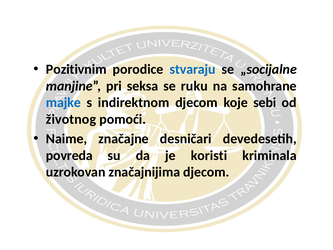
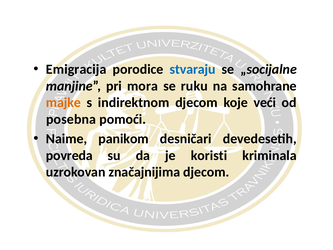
Pozitivnim: Pozitivnim -> Emigracija
seksa: seksa -> mora
majke colour: blue -> orange
sebi: sebi -> veći
životnog: životnog -> posebna
značajne: značajne -> panikom
